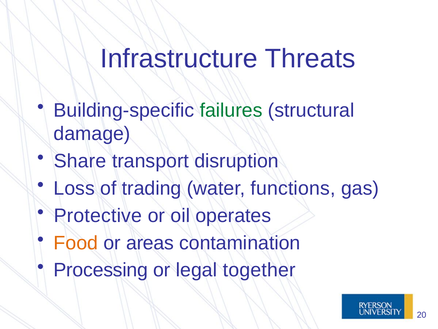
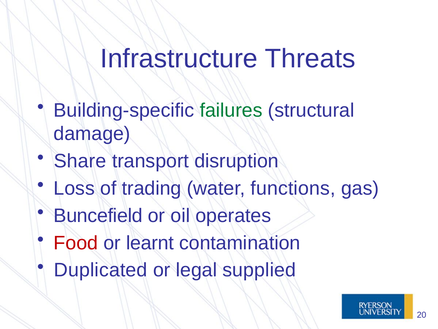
Protective: Protective -> Buncefield
Food colour: orange -> red
areas: areas -> learnt
Processing: Processing -> Duplicated
together: together -> supplied
